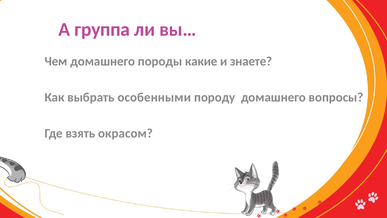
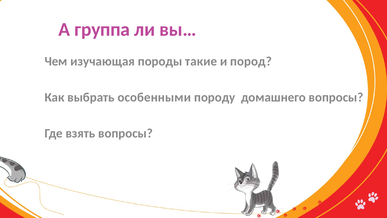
Чем домашнего: домашнего -> изучающая
какие: какие -> такие
знаете: знаете -> пород
взять окрасом: окрасом -> вопросы
